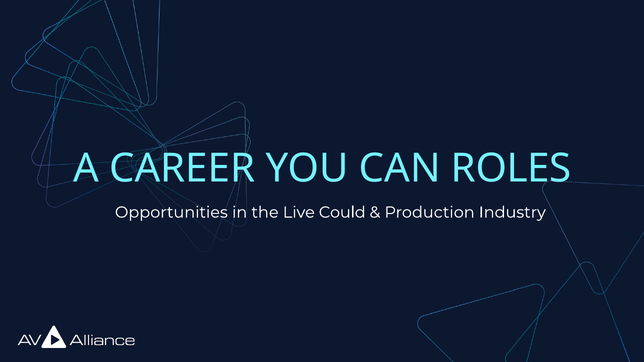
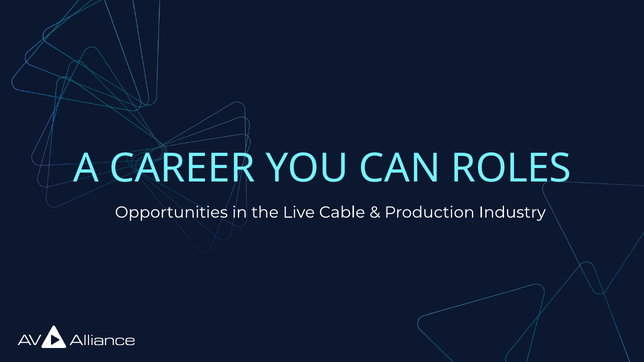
Could: Could -> Cable
